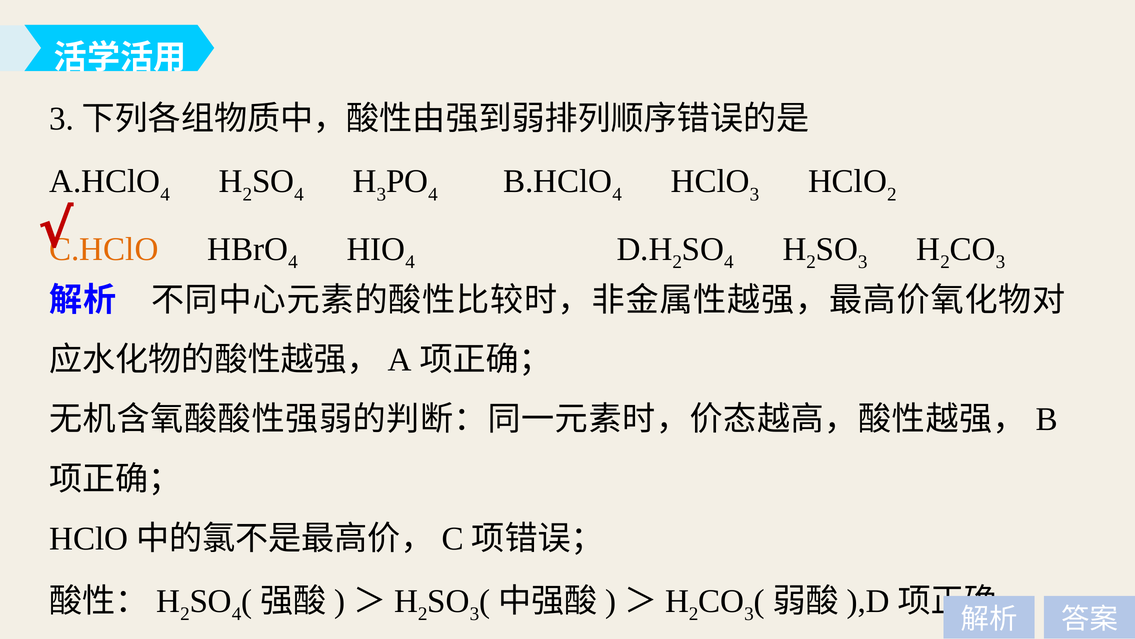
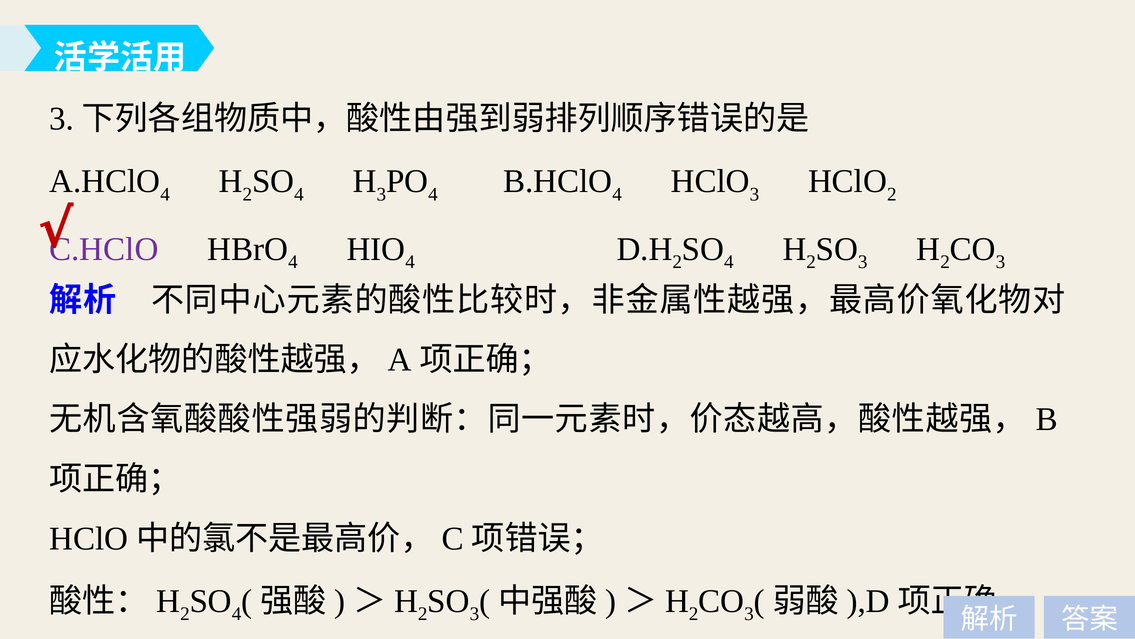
C.HClO colour: orange -> purple
